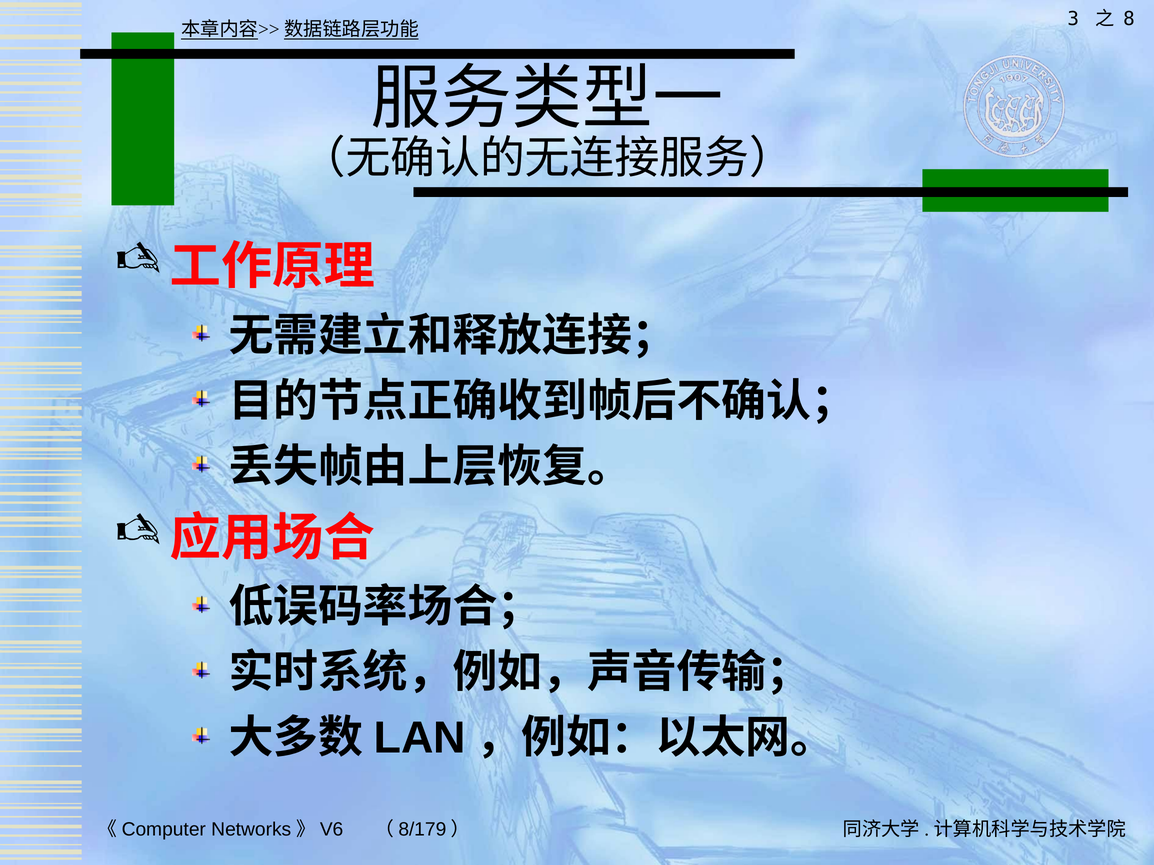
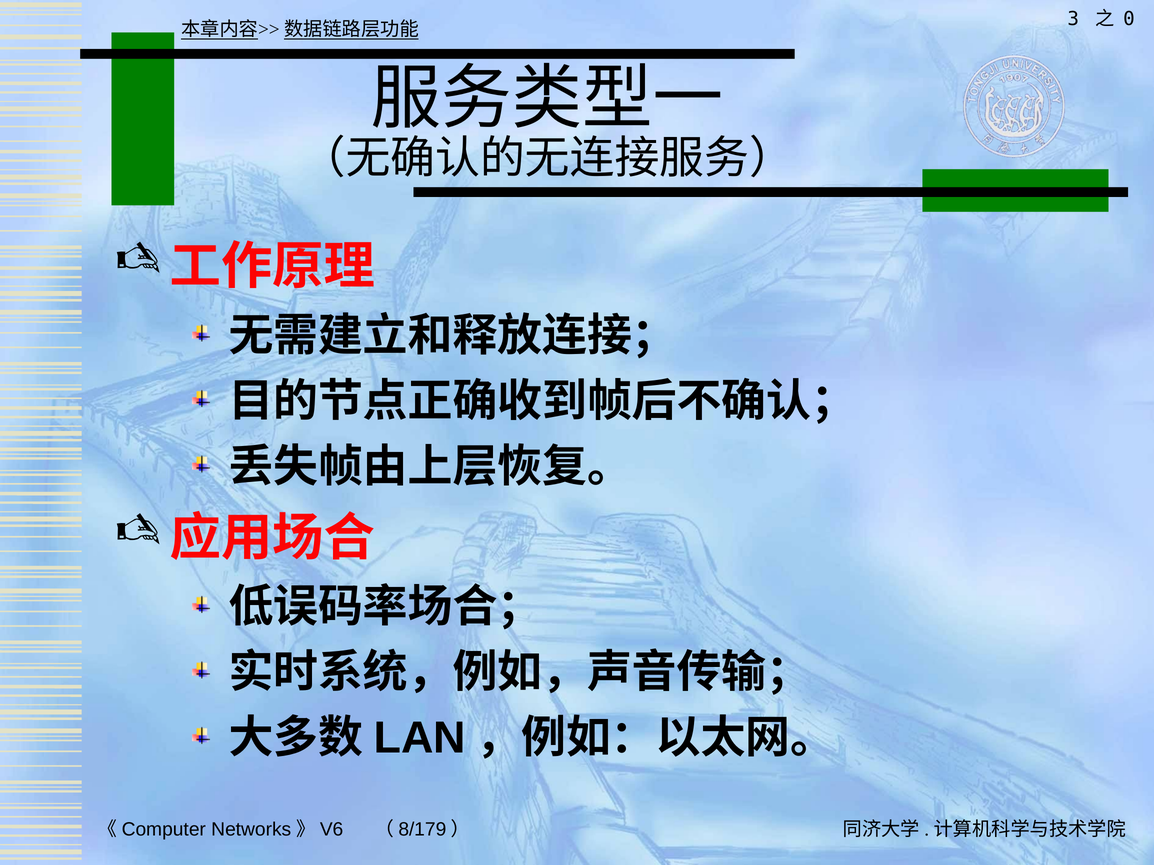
8: 8 -> 0
